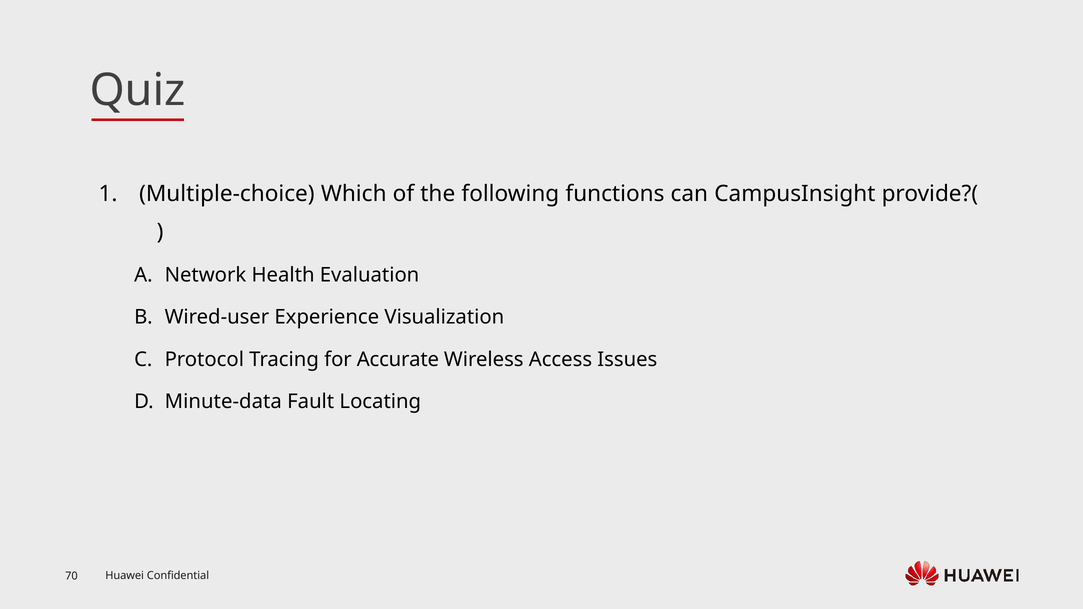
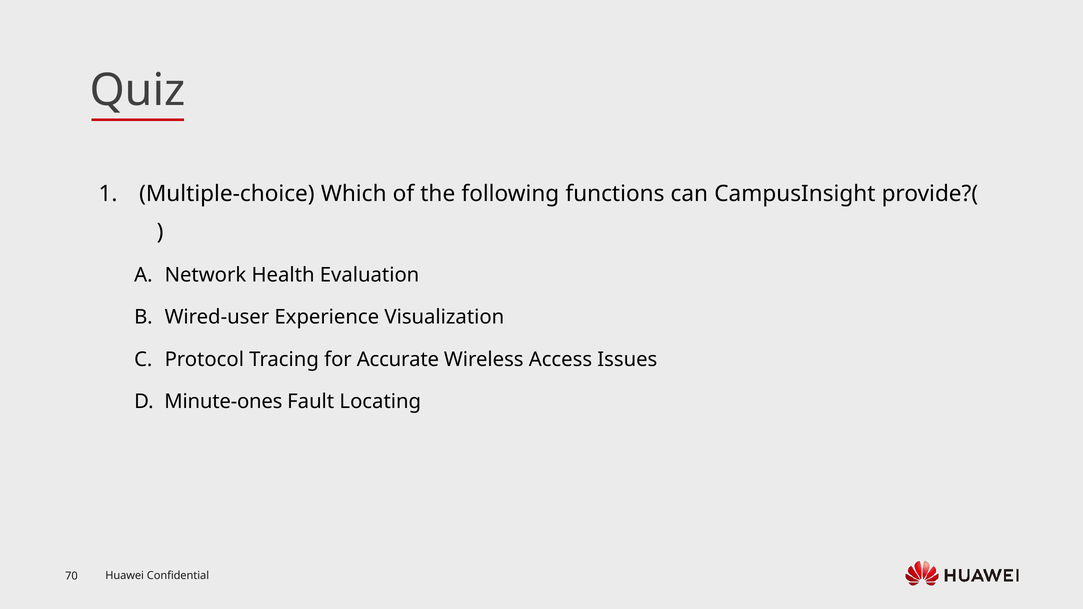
Minute-data: Minute-data -> Minute-ones
